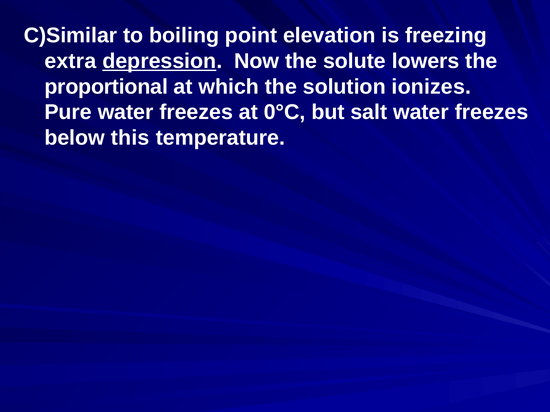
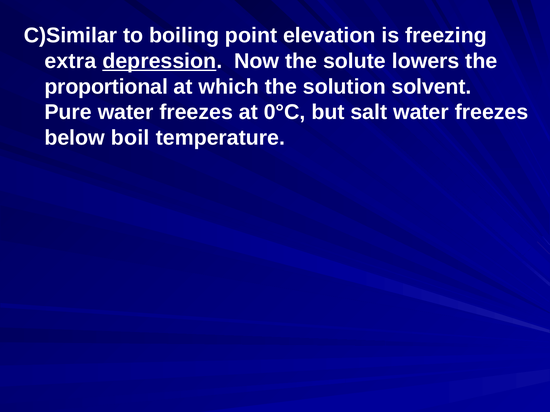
ionizes: ionizes -> solvent
this: this -> boil
